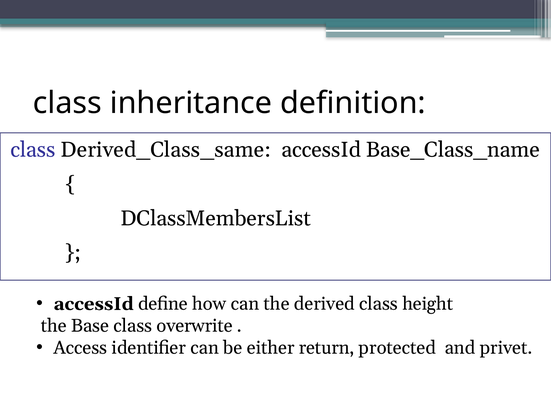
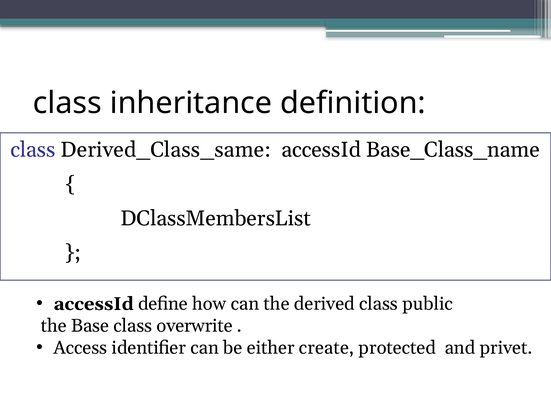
height: height -> public
return: return -> create
